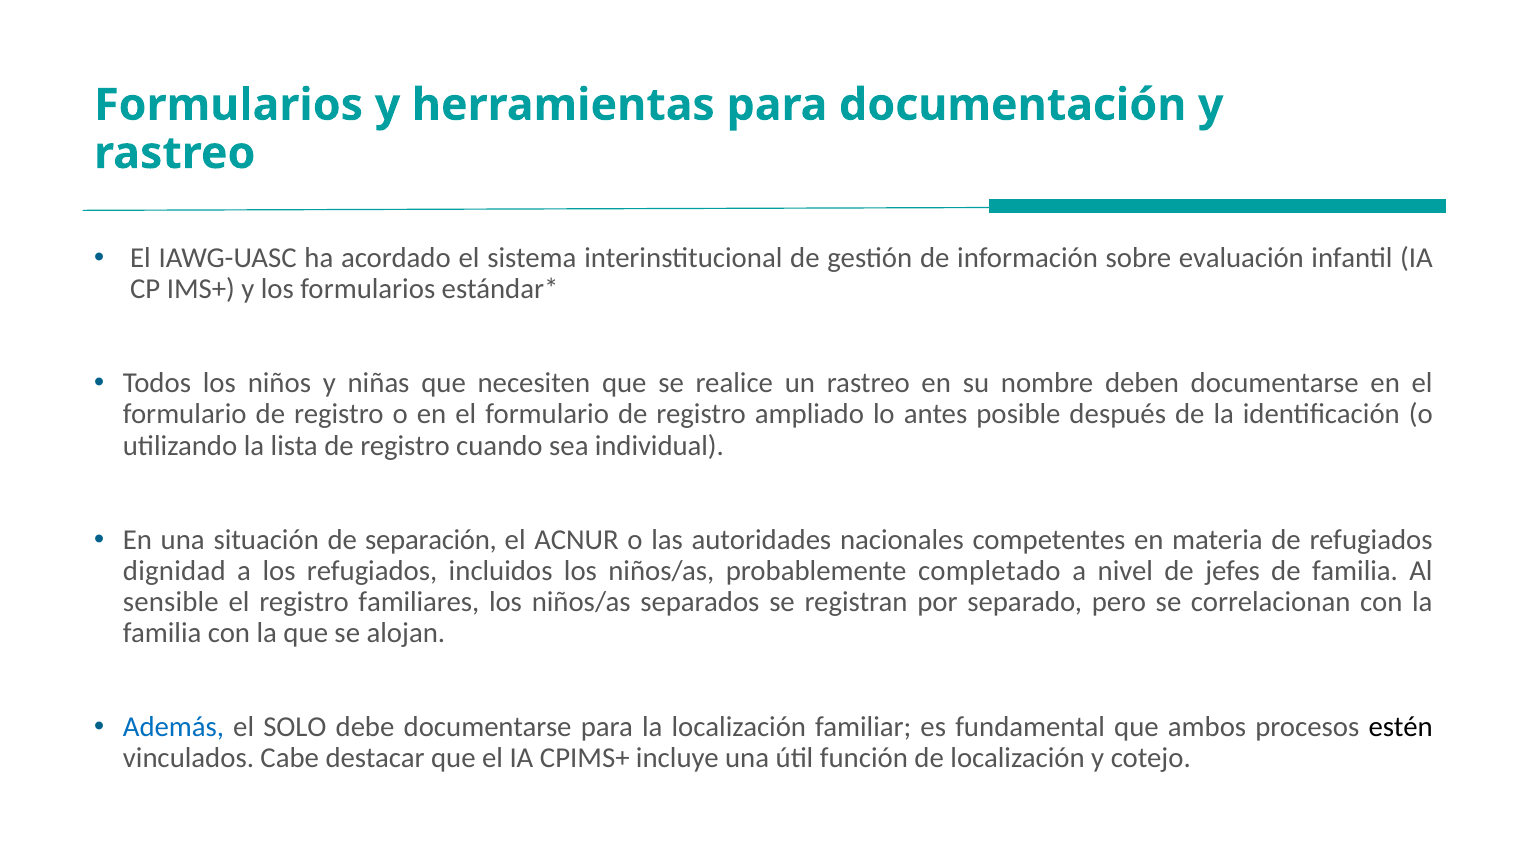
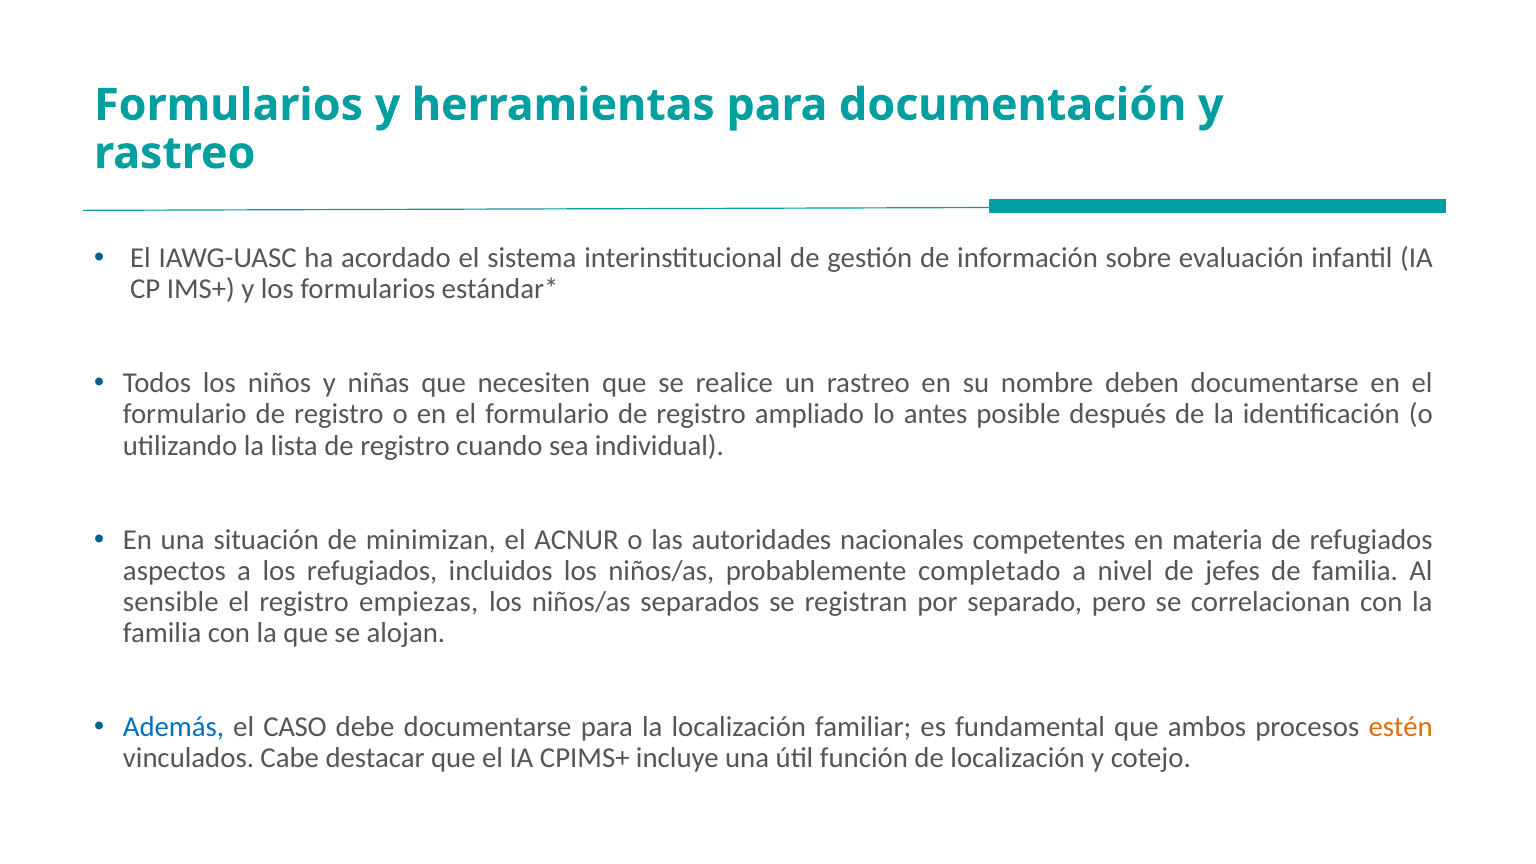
separación: separación -> minimizan
dignidad: dignidad -> aspectos
familiares: familiares -> empiezas
SOLO: SOLO -> CASO
estén colour: black -> orange
